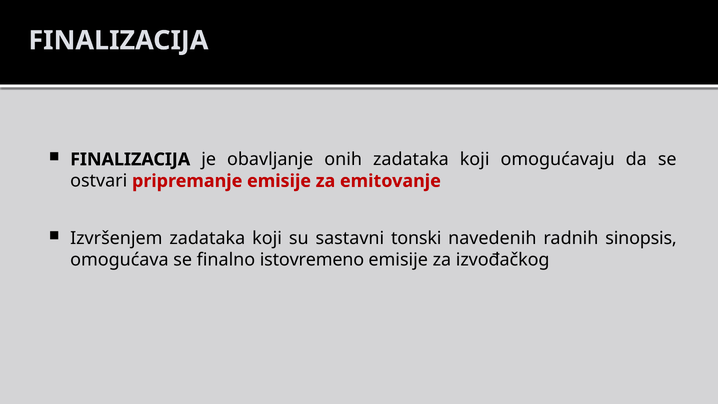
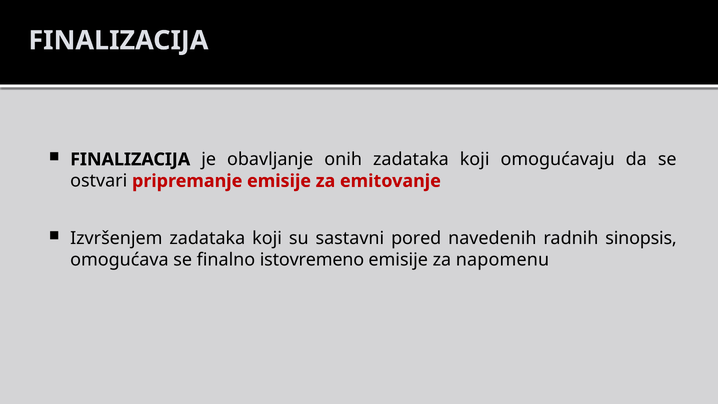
tonski: tonski -> pored
izvođačkog: izvođačkog -> napomenu
